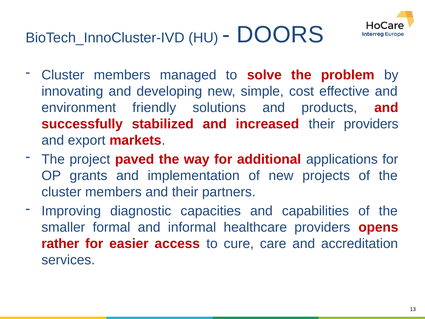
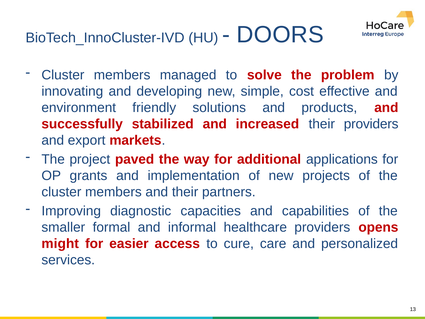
rather: rather -> might
accreditation: accreditation -> personalized
